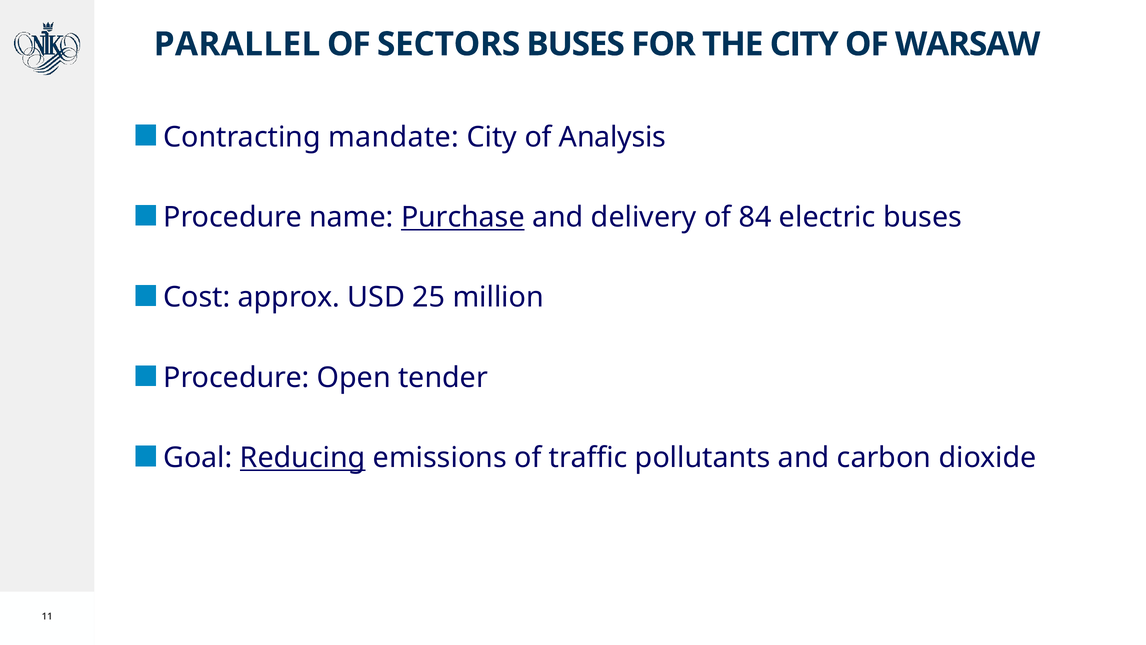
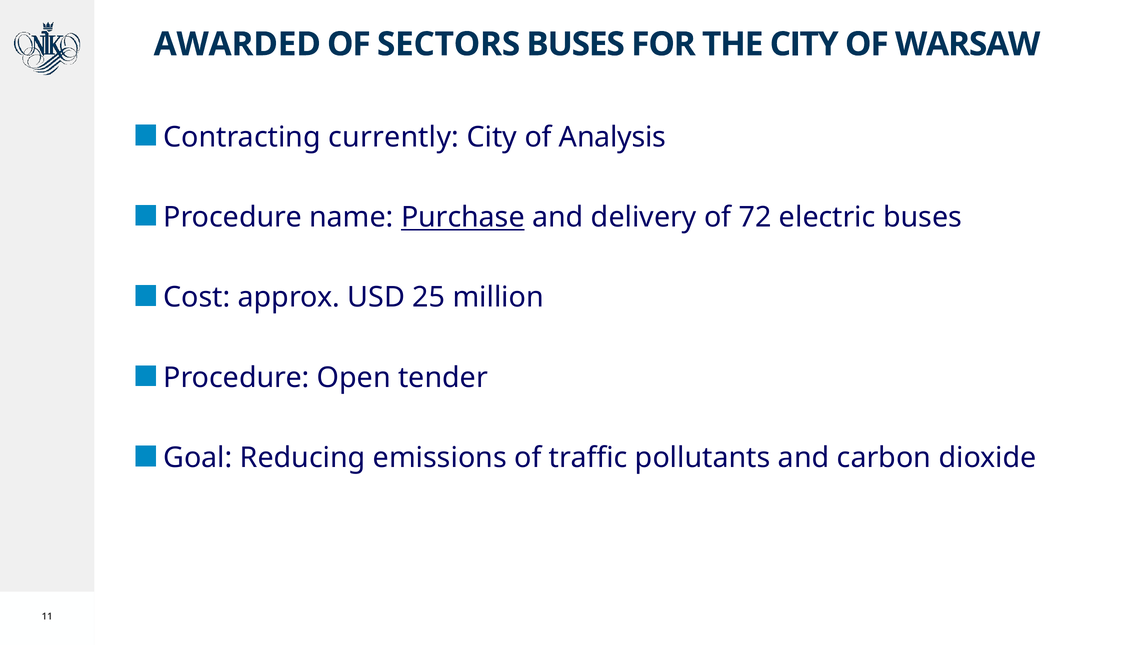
PARALLEL: PARALLEL -> AWARDED
mandate: mandate -> currently
84: 84 -> 72
Reducing underline: present -> none
